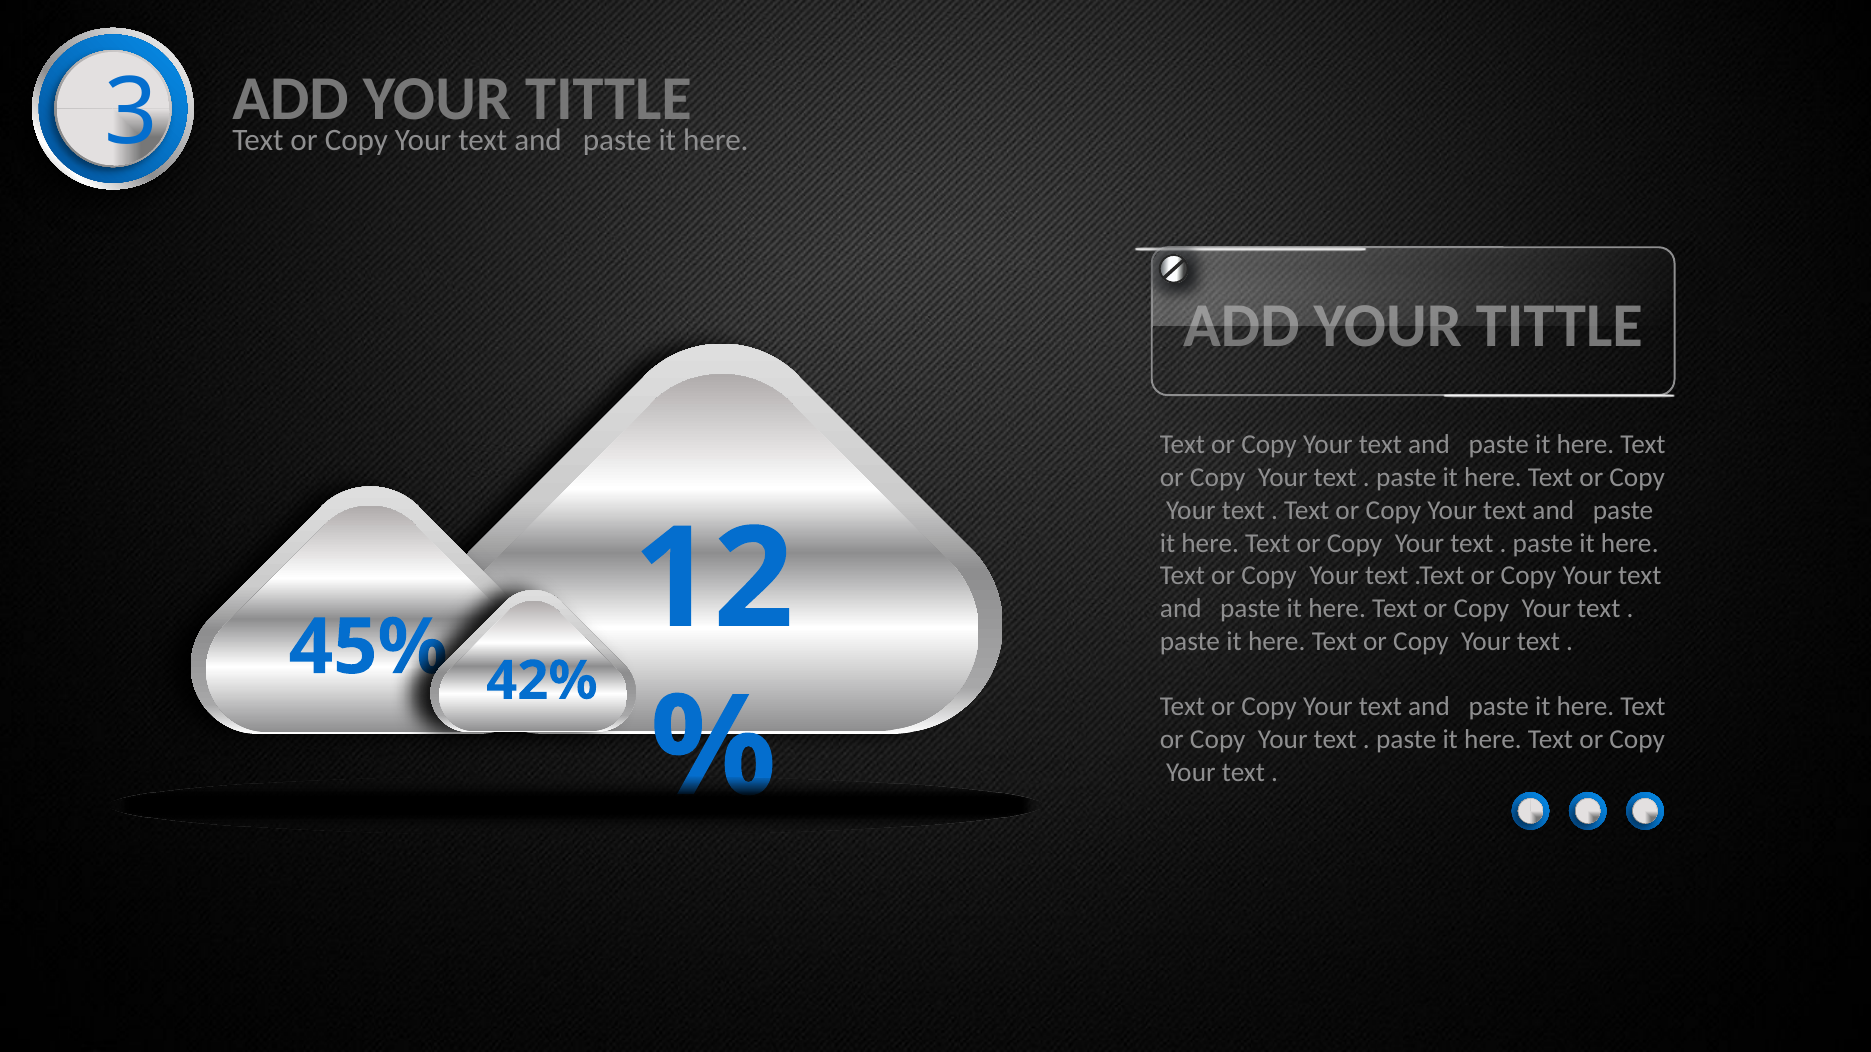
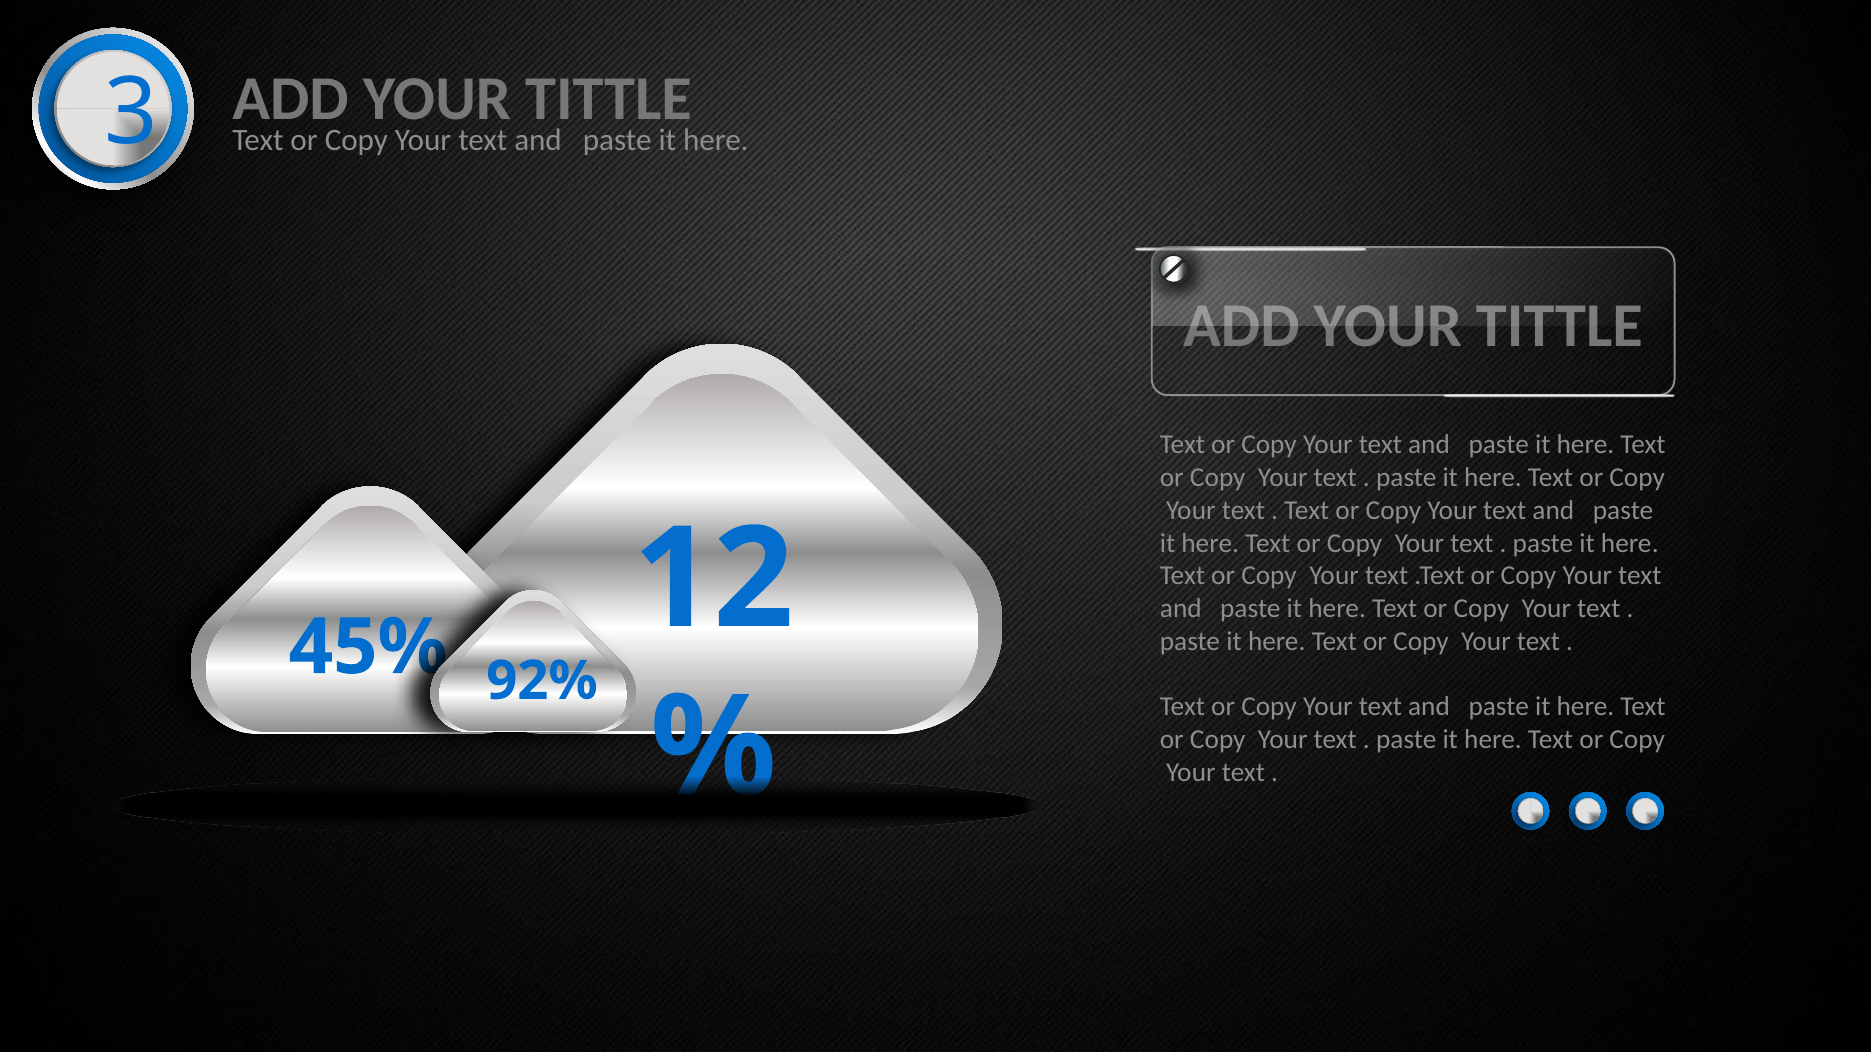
42%: 42% -> 92%
